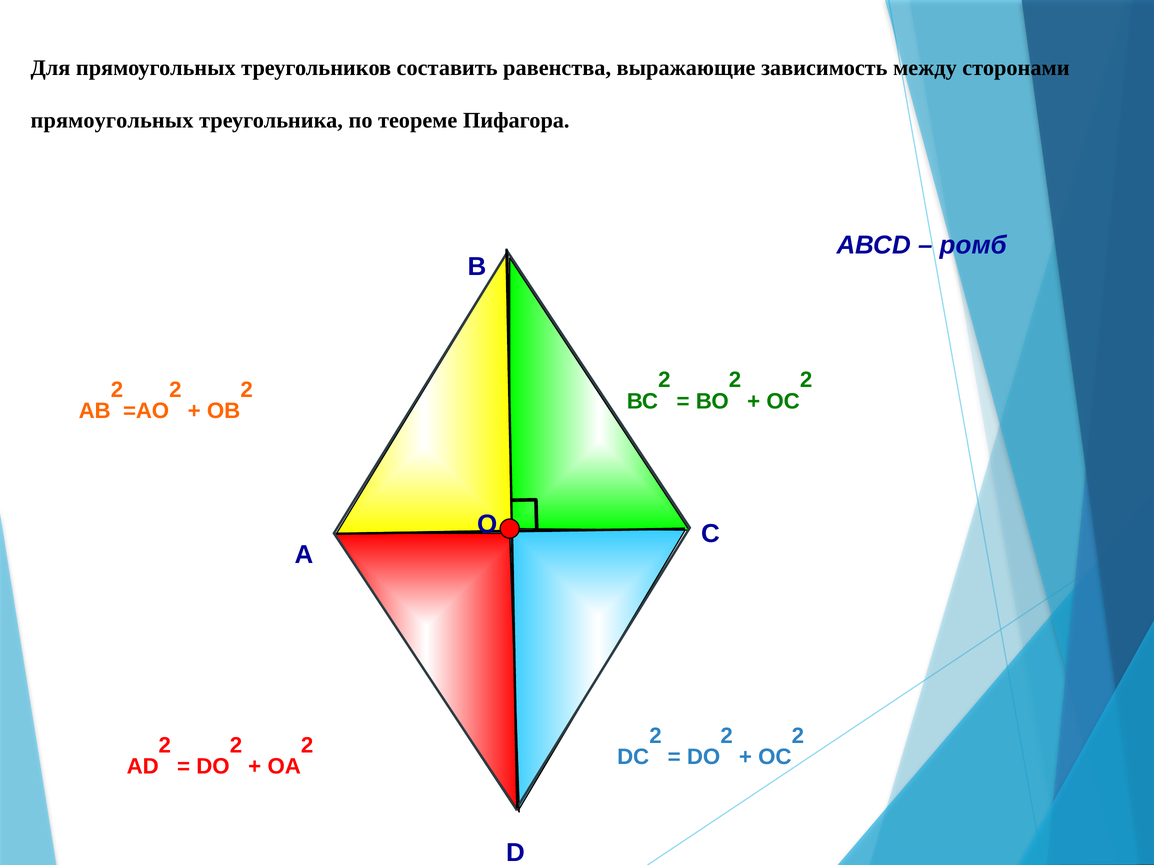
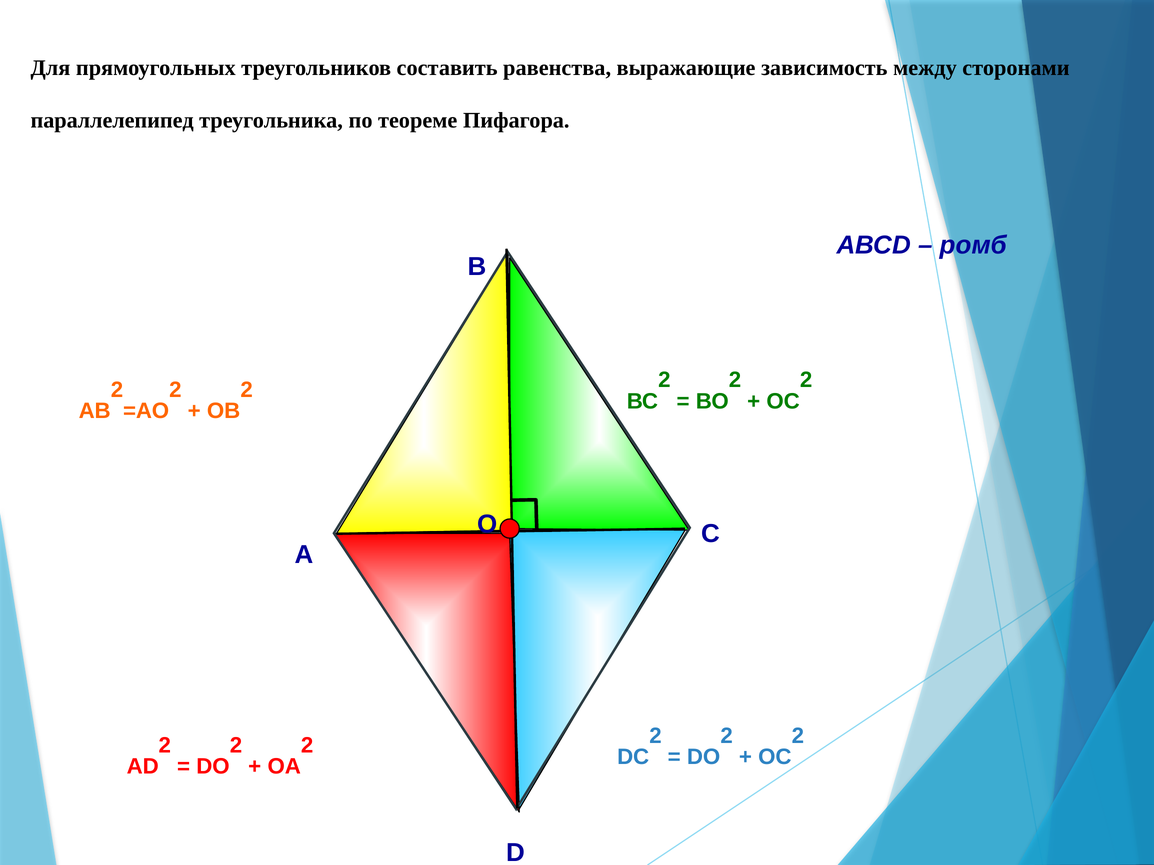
прямоугольных at (112, 121): прямоугольных -> параллелепипед
